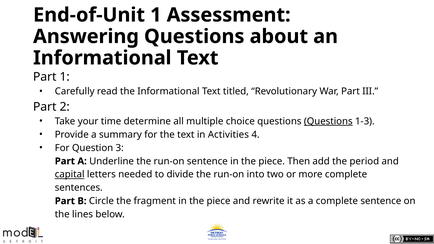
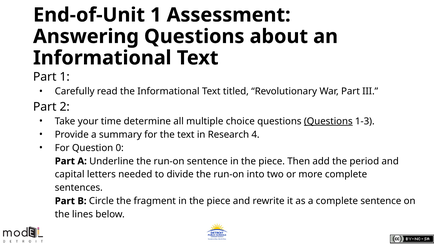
Activities: Activities -> Research
3: 3 -> 0
capital underline: present -> none
